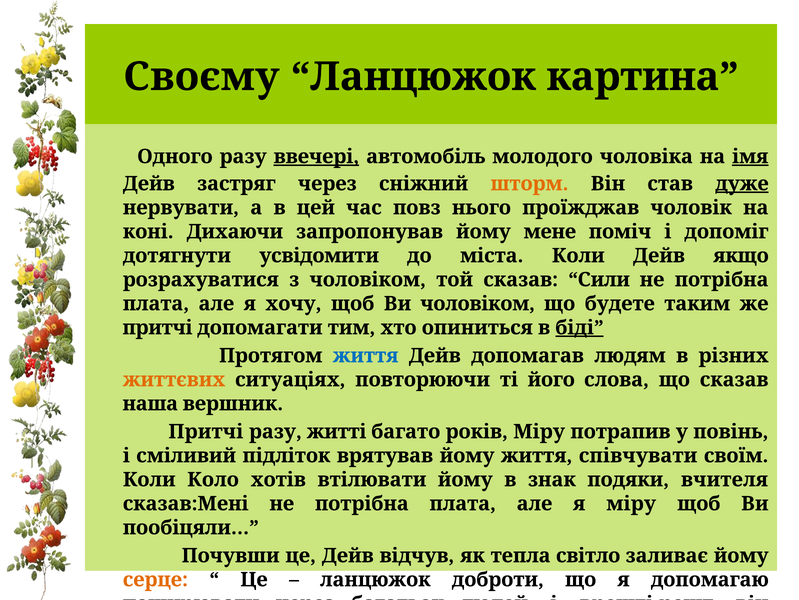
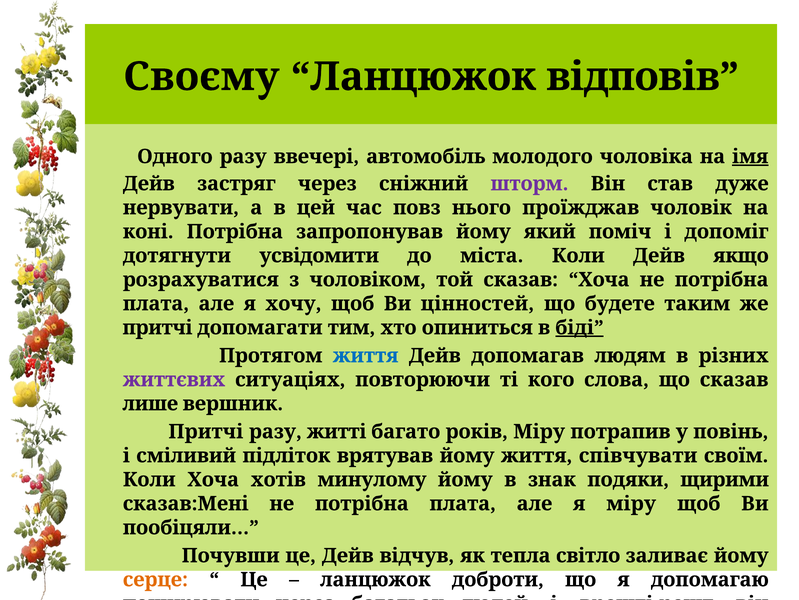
картина: картина -> відповів
ввечері underline: present -> none
шторм colour: orange -> purple
дуже underline: present -> none
коні Дихаючи: Дихаючи -> Потрібна
йому мене: мене -> який
сказав Сили: Сили -> Хоча
Ви чоловіком: чоловіком -> цінностей
життєвих colour: orange -> purple
його: його -> кого
наша: наша -> лише
Коли Коло: Коло -> Хоча
втілювати: втілювати -> минулому
вчителя: вчителя -> щирими
